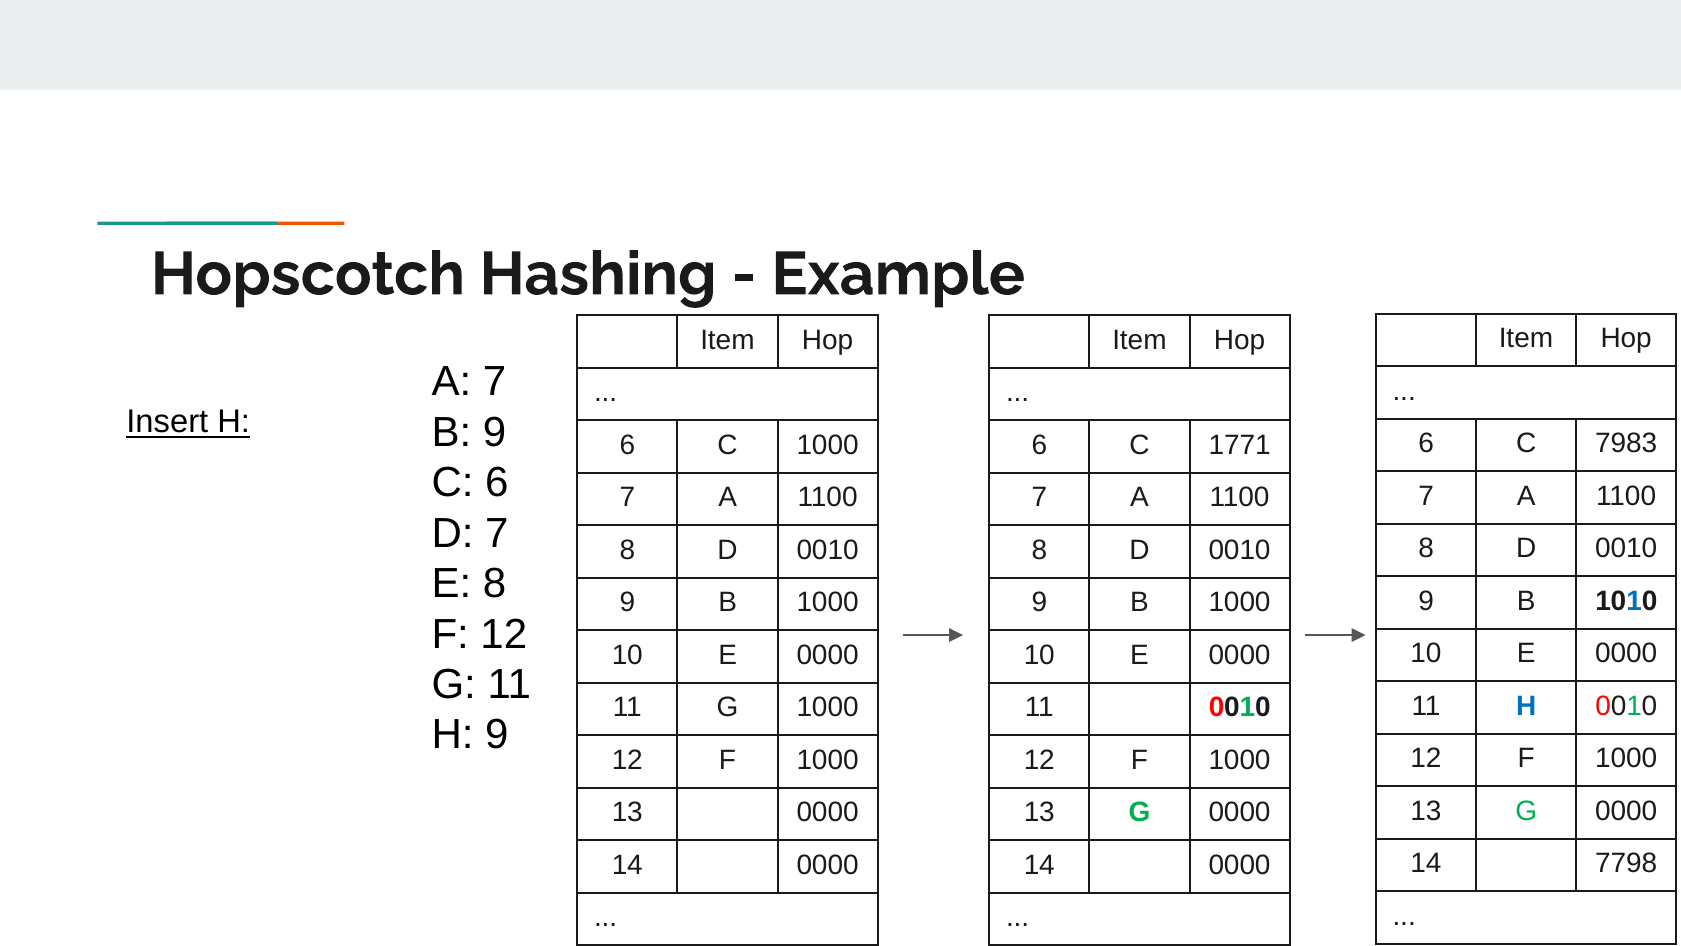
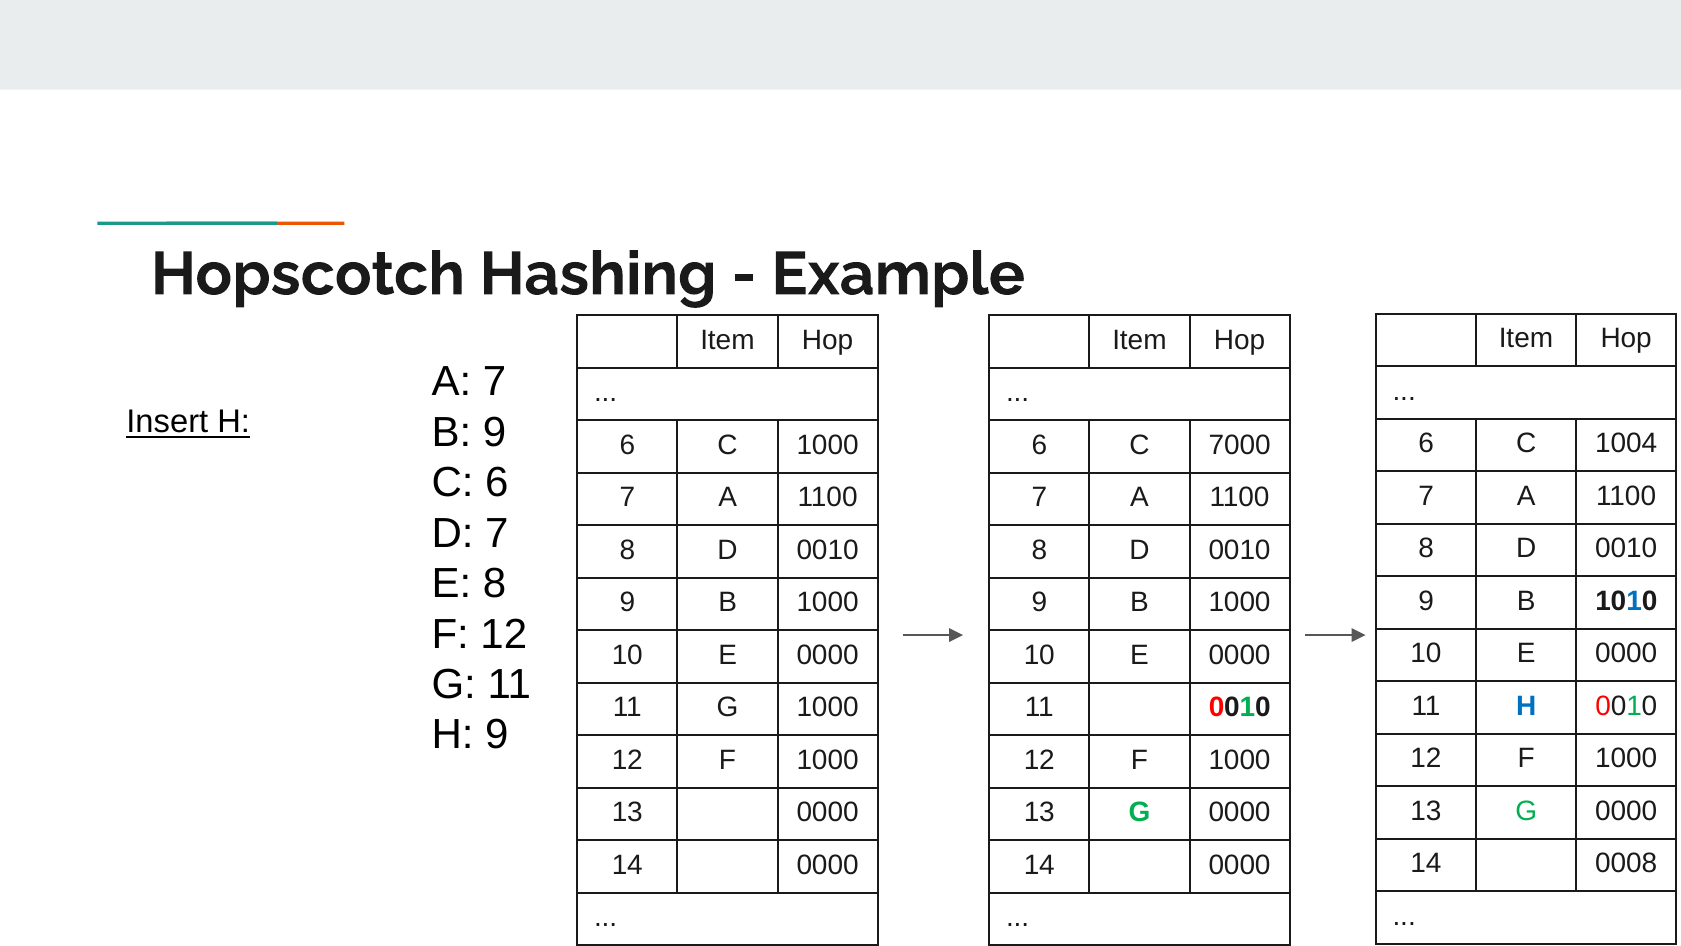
7983: 7983 -> 1004
1771: 1771 -> 7000
7798: 7798 -> 0008
